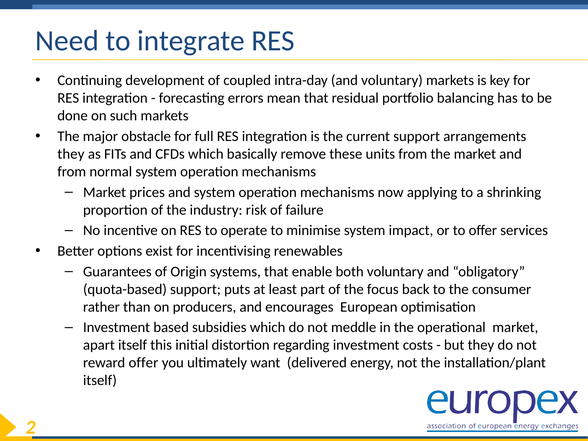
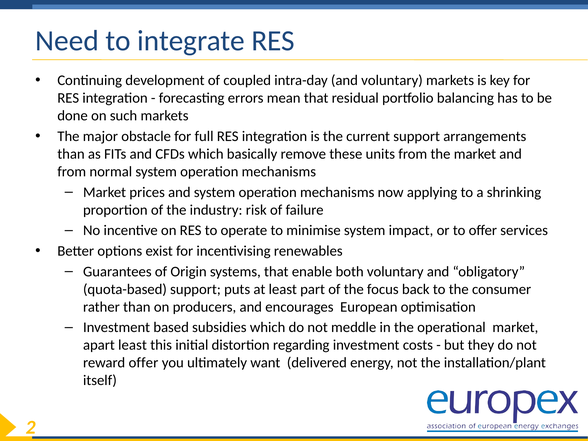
they at (71, 154): they -> than
apart itself: itself -> least
